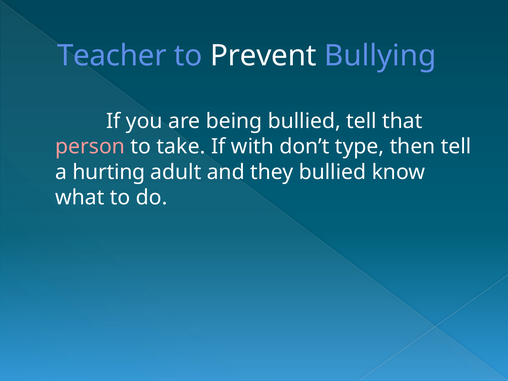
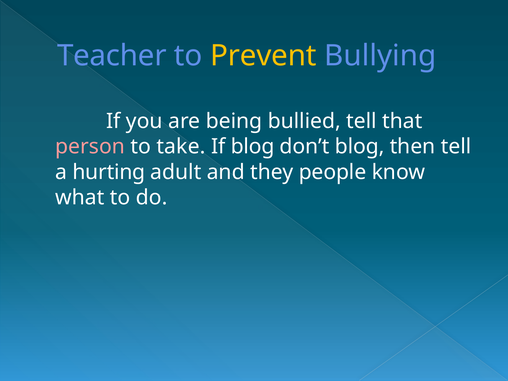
Prevent colour: white -> yellow
If with: with -> blog
don’t type: type -> blog
they bullied: bullied -> people
